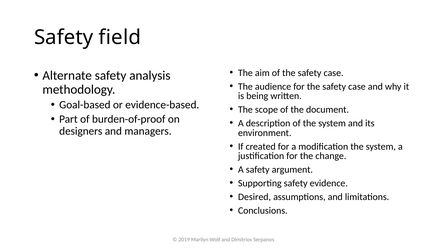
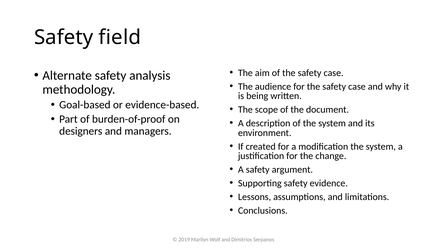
Desired: Desired -> Lessons
